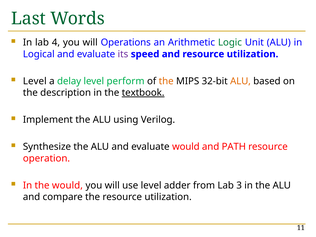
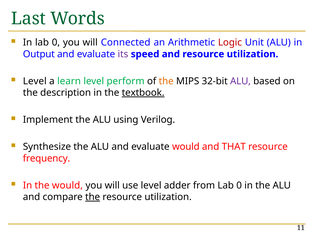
In lab 4: 4 -> 0
Operations: Operations -> Connected
Logic colour: green -> red
Logical: Logical -> Output
delay: delay -> learn
ALU at (241, 81) colour: orange -> purple
PATH: PATH -> THAT
operation: operation -> frequency
from Lab 3: 3 -> 0
the at (93, 197) underline: none -> present
